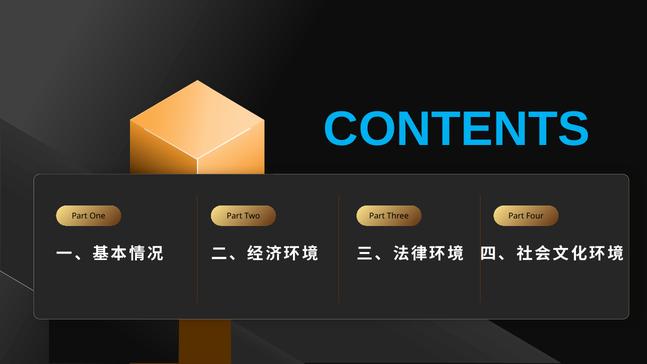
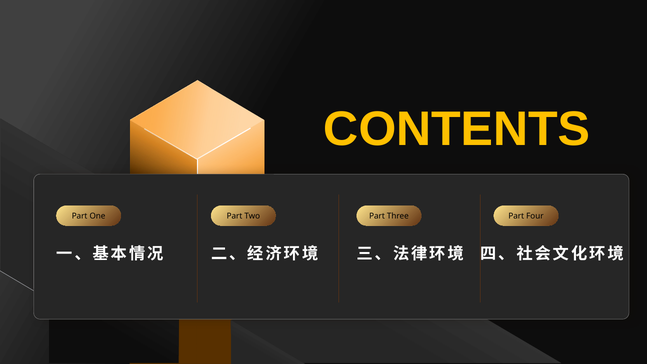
CONTENTS colour: light blue -> yellow
